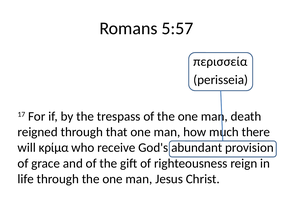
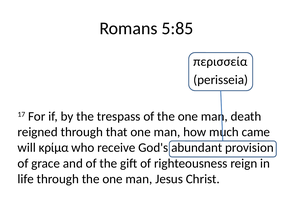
5:57: 5:57 -> 5:85
there: there -> came
